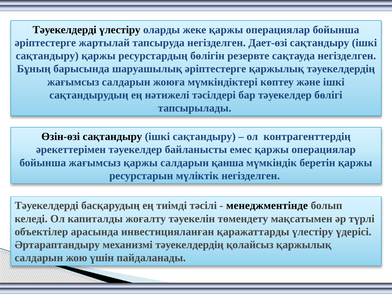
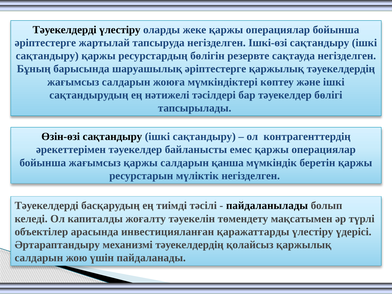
Дает-өзі: Дает-өзі -> Ішкі-өзі
менеджментінде: менеджментінде -> пайдаланылады
